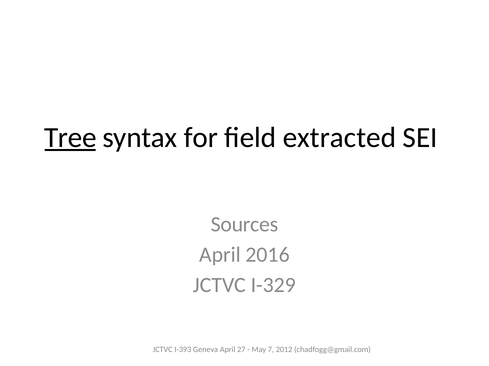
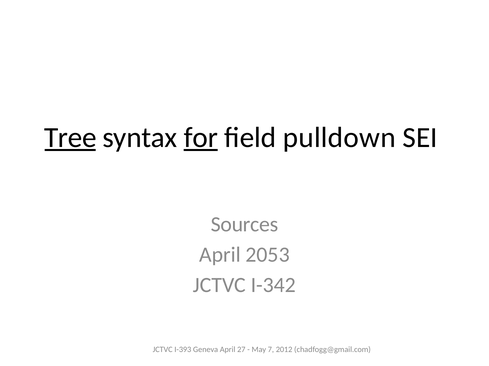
for underline: none -> present
extracted: extracted -> pulldown
2016: 2016 -> 2053
I-329: I-329 -> I-342
